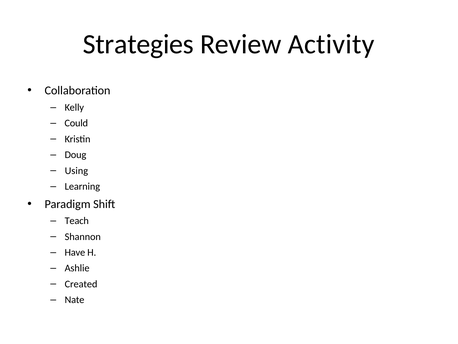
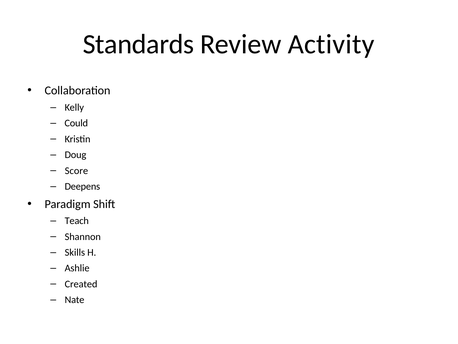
Strategies: Strategies -> Standards
Using: Using -> Score
Learning: Learning -> Deepens
Have: Have -> Skills
